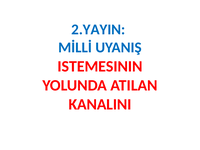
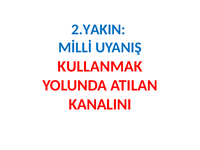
2.YAYIN: 2.YAYIN -> 2.YAKIN
ISTEMESININ: ISTEMESININ -> KULLANMAK
